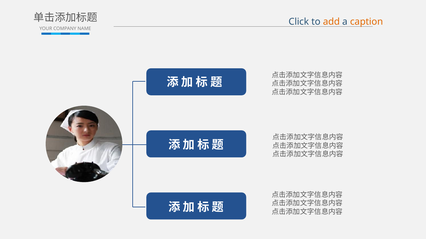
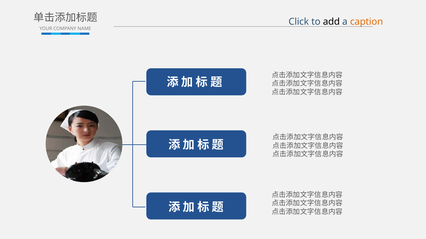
add colour: orange -> black
